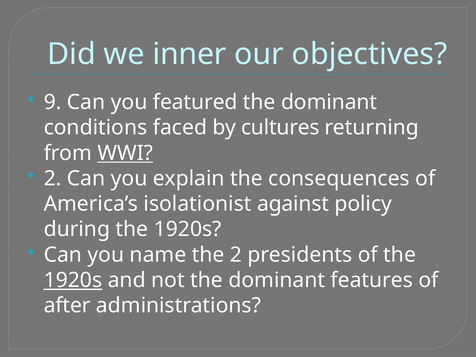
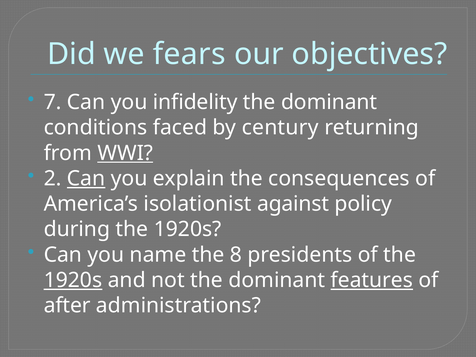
inner: inner -> fears
9: 9 -> 7
featured: featured -> infidelity
cultures: cultures -> century
Can at (86, 178) underline: none -> present
the 2: 2 -> 8
features underline: none -> present
